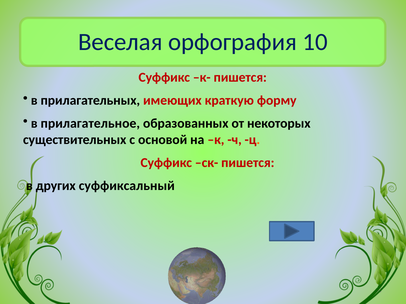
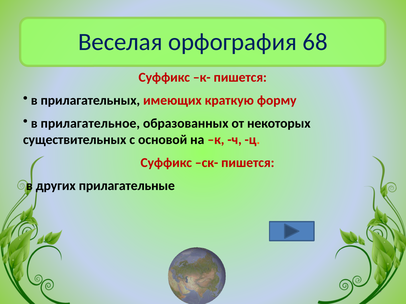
10: 10 -> 68
суффиксальный: суффиксальный -> прилагательные
